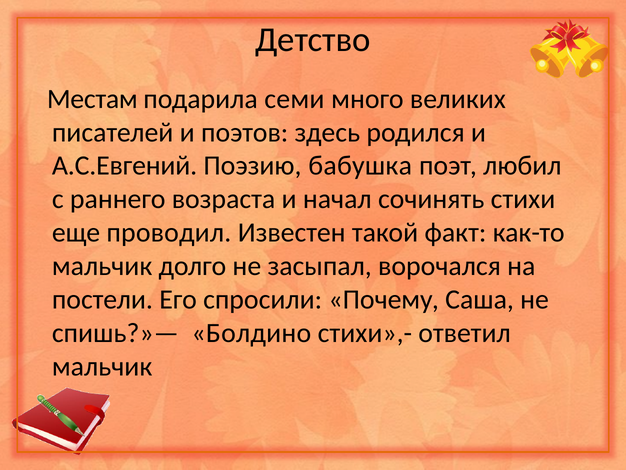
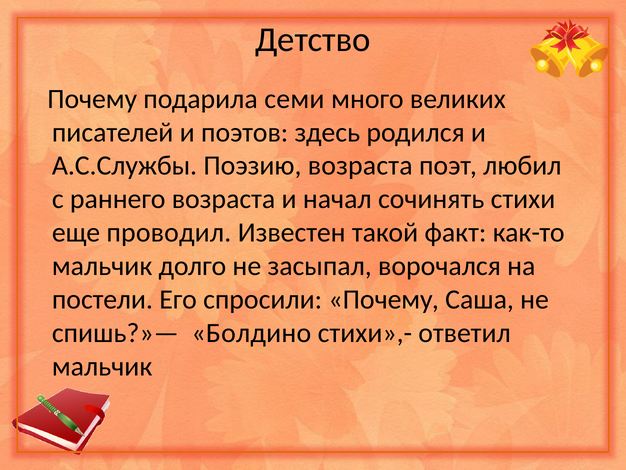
Местам at (92, 99): Местам -> Почему
А.С.Евгений: А.С.Евгений -> А.С.Службы
Поэзию бабушка: бабушка -> возраста
